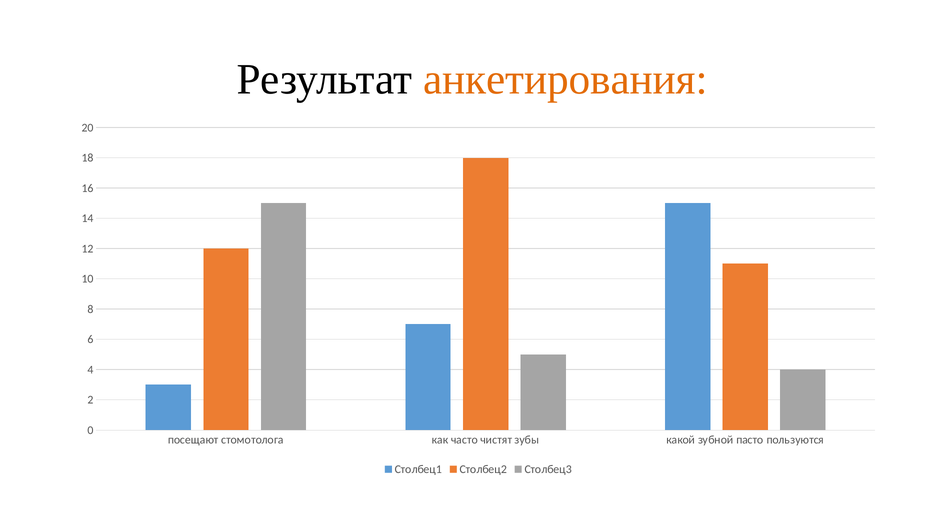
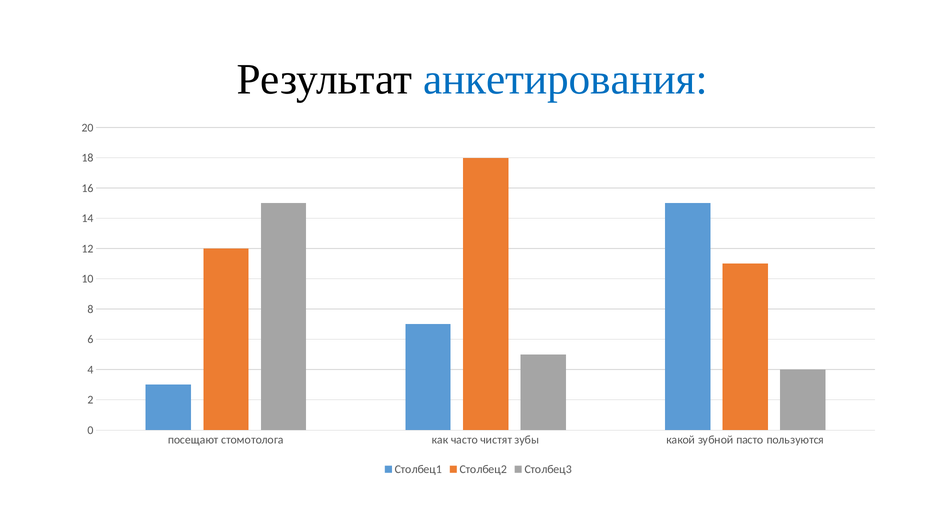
анкетирования colour: orange -> blue
